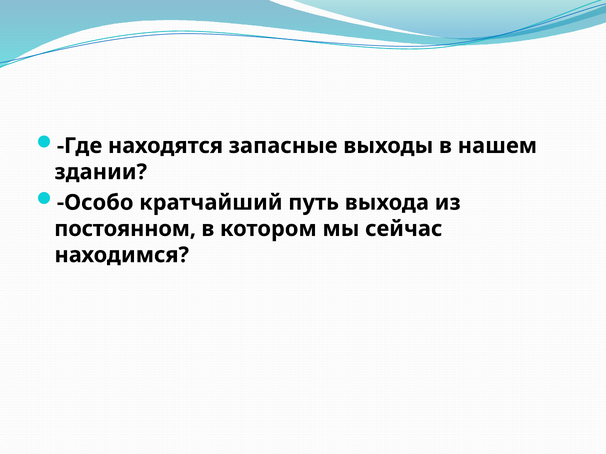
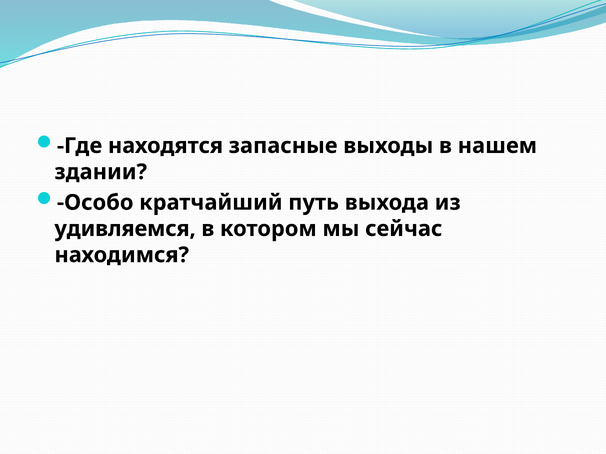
постоянном: постоянном -> удивляемся
